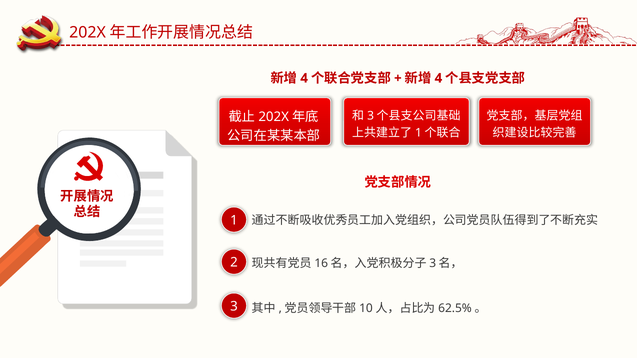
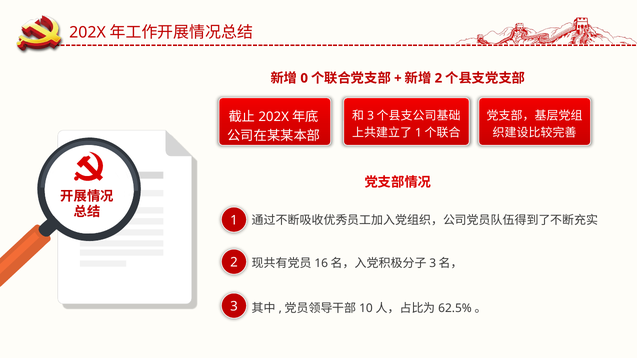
4 at (304, 78): 4 -> 0
4 at (438, 78): 4 -> 2
